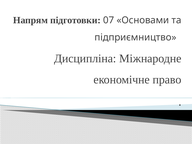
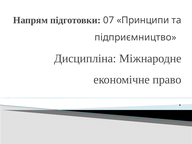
Основами: Основами -> Принципи
